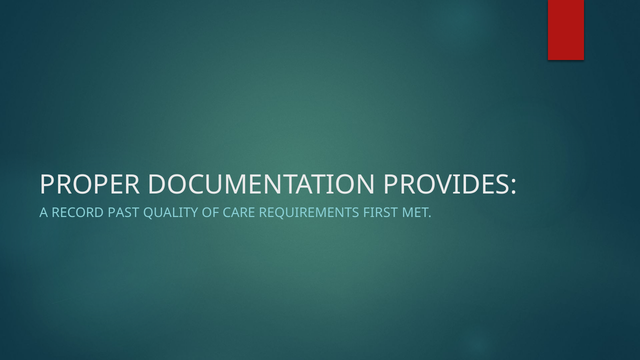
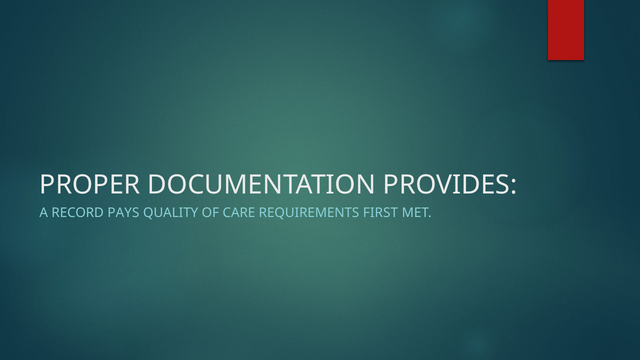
PAST: PAST -> PAYS
